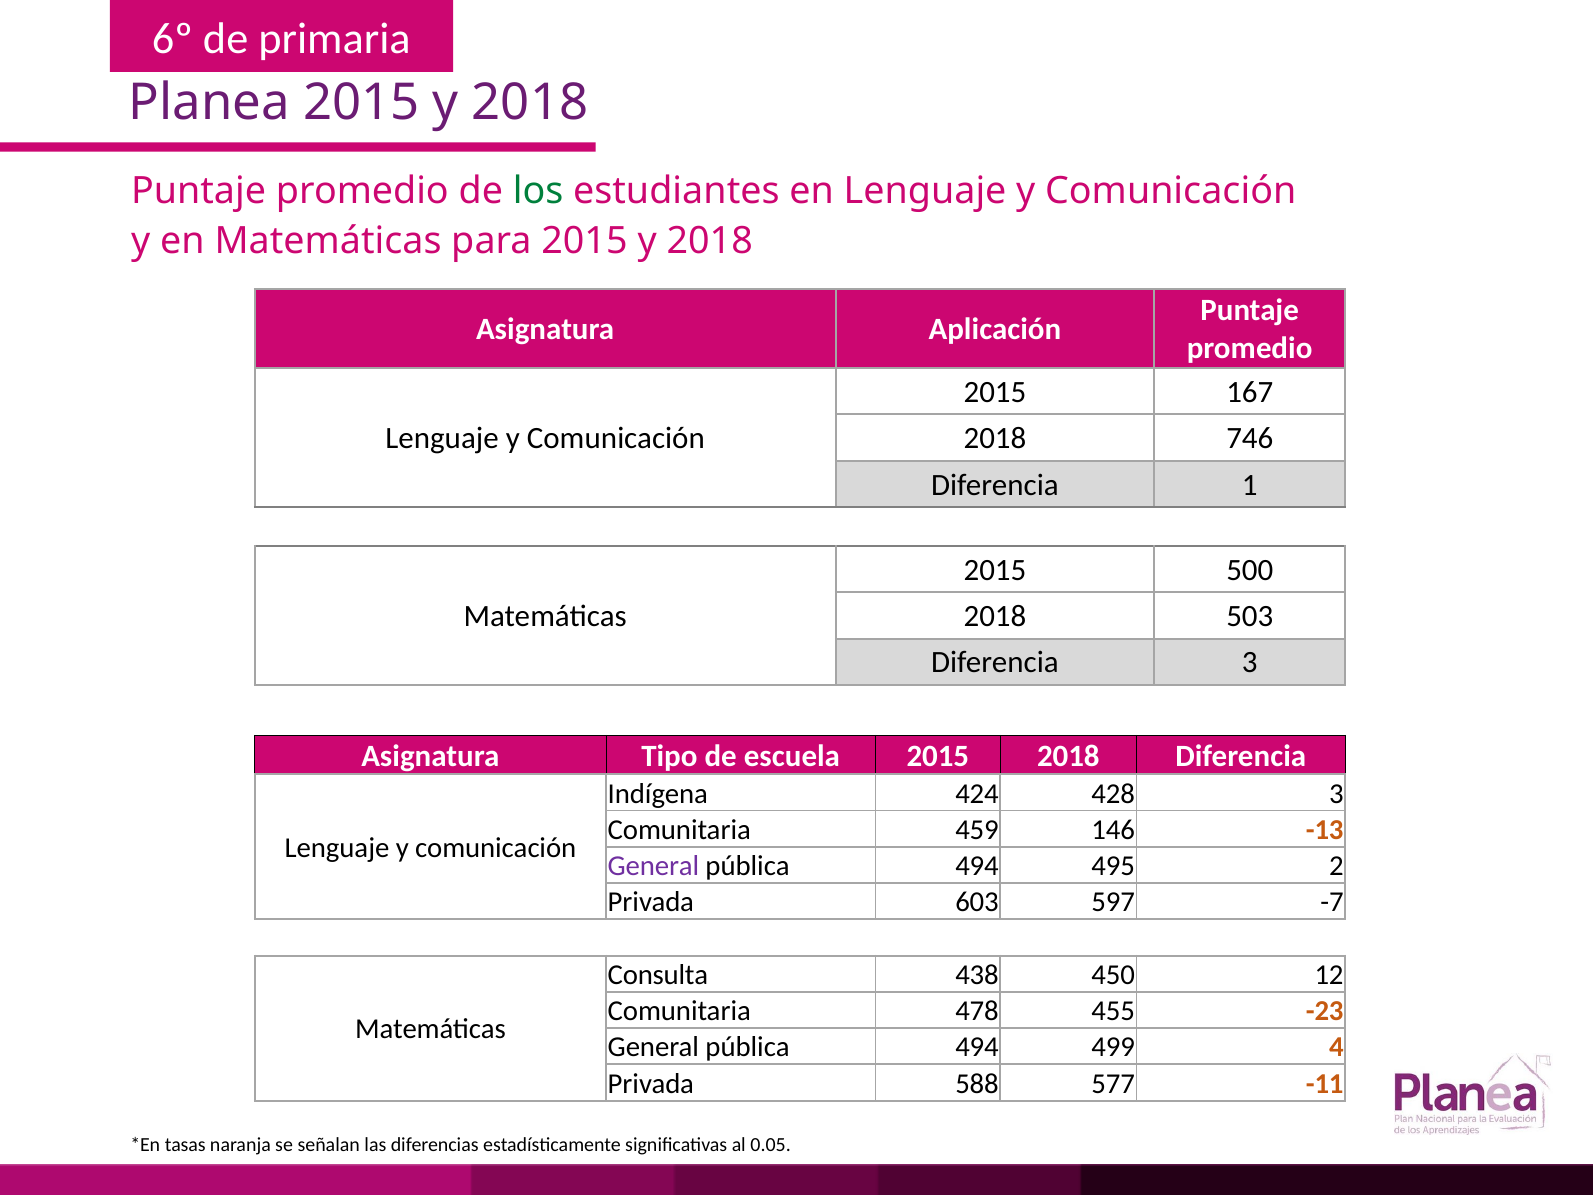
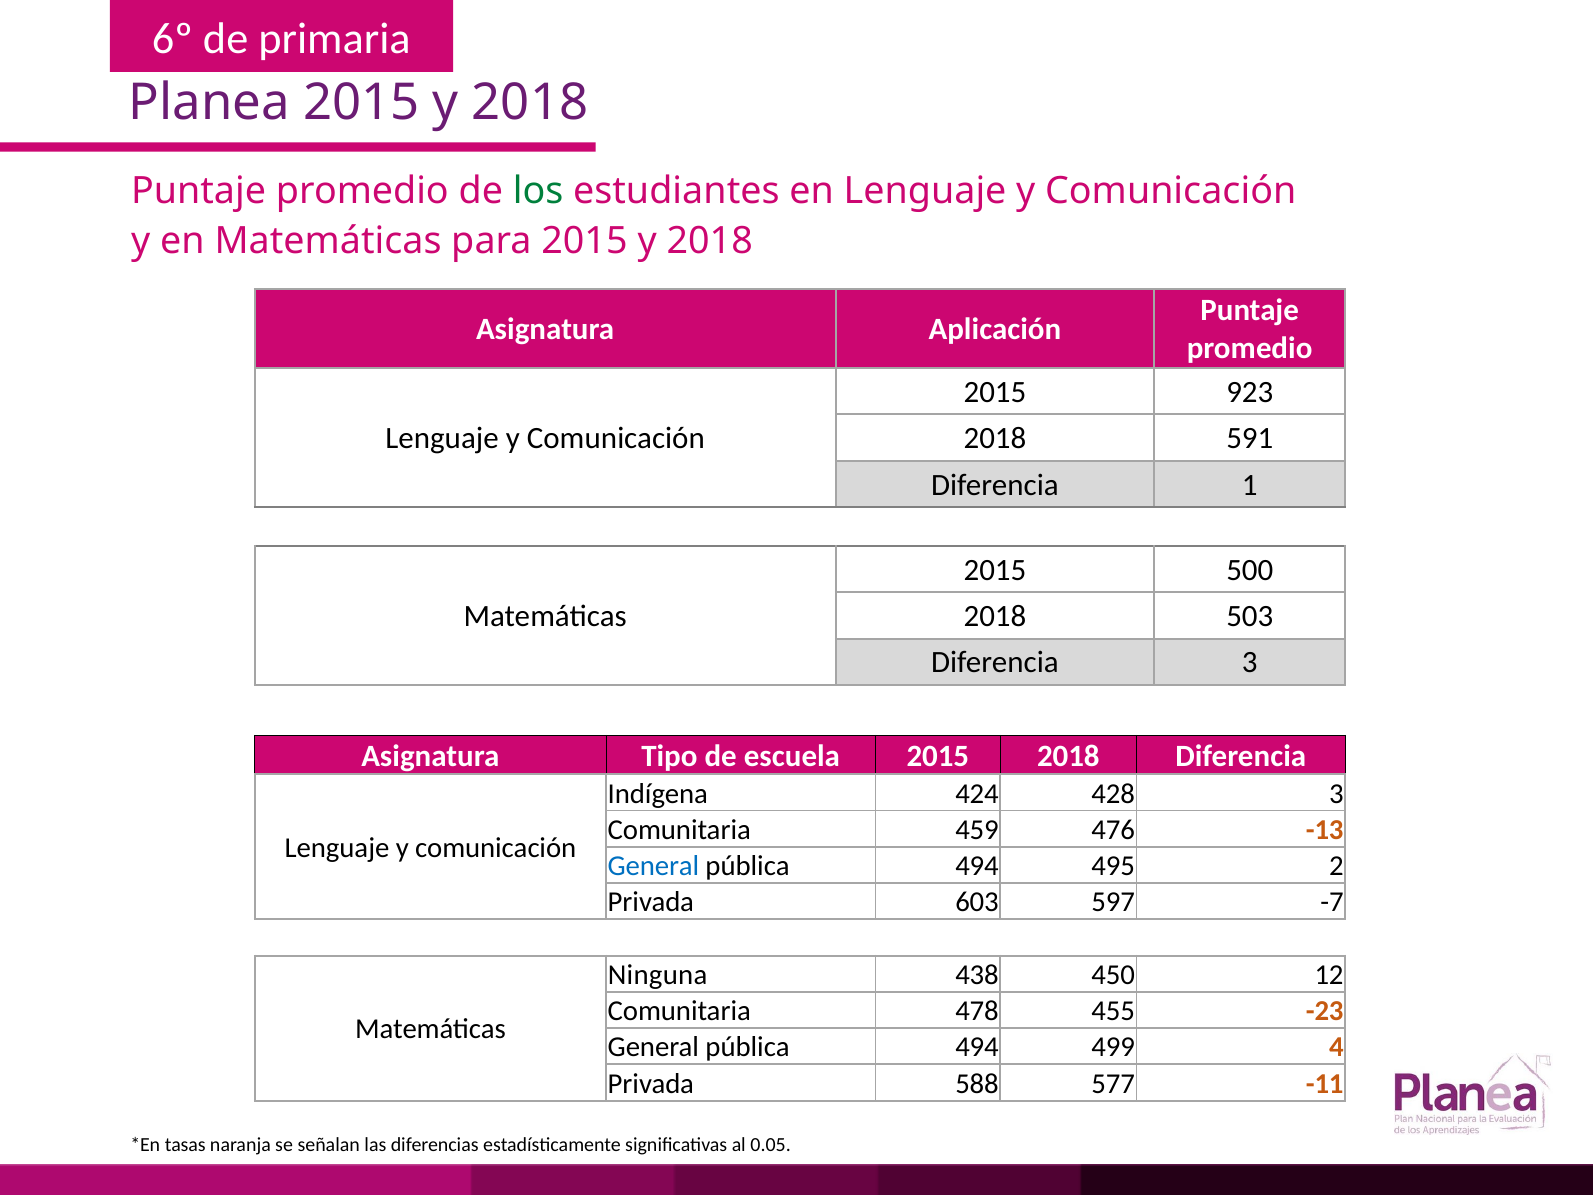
167: 167 -> 923
746: 746 -> 591
146: 146 -> 476
General at (653, 866) colour: purple -> blue
Consulta: Consulta -> Ninguna
